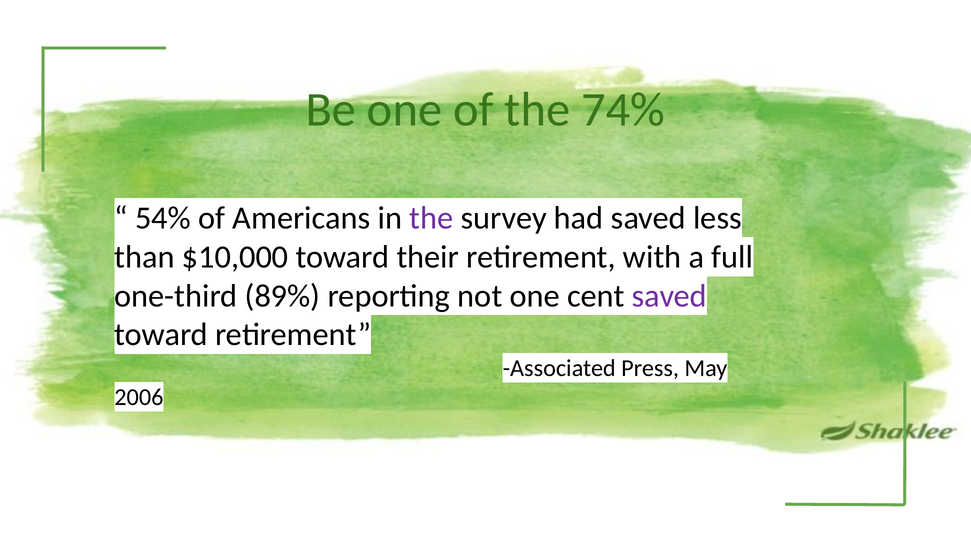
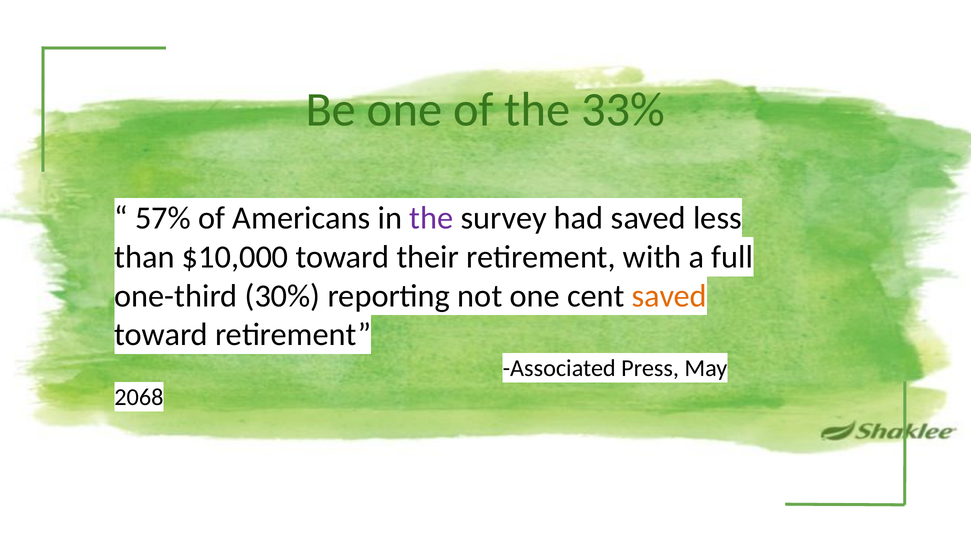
74%: 74% -> 33%
54%: 54% -> 57%
89%: 89% -> 30%
saved at (669, 296) colour: purple -> orange
2006: 2006 -> 2068
